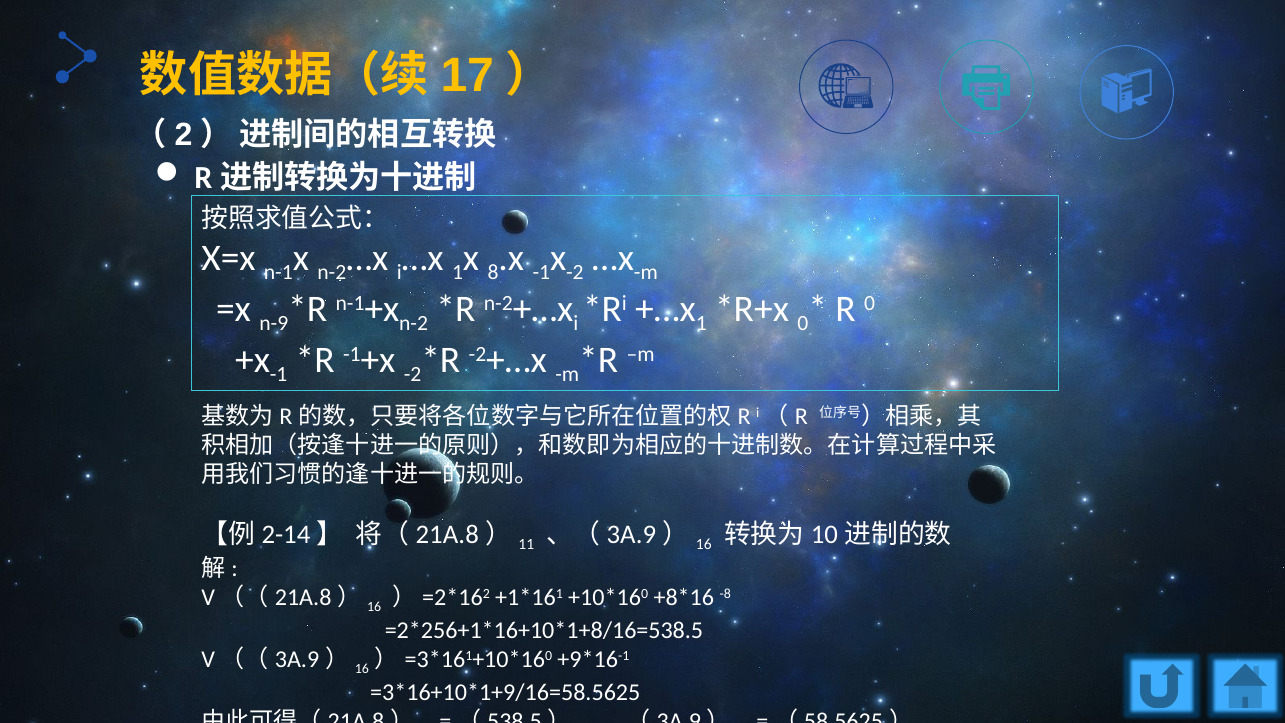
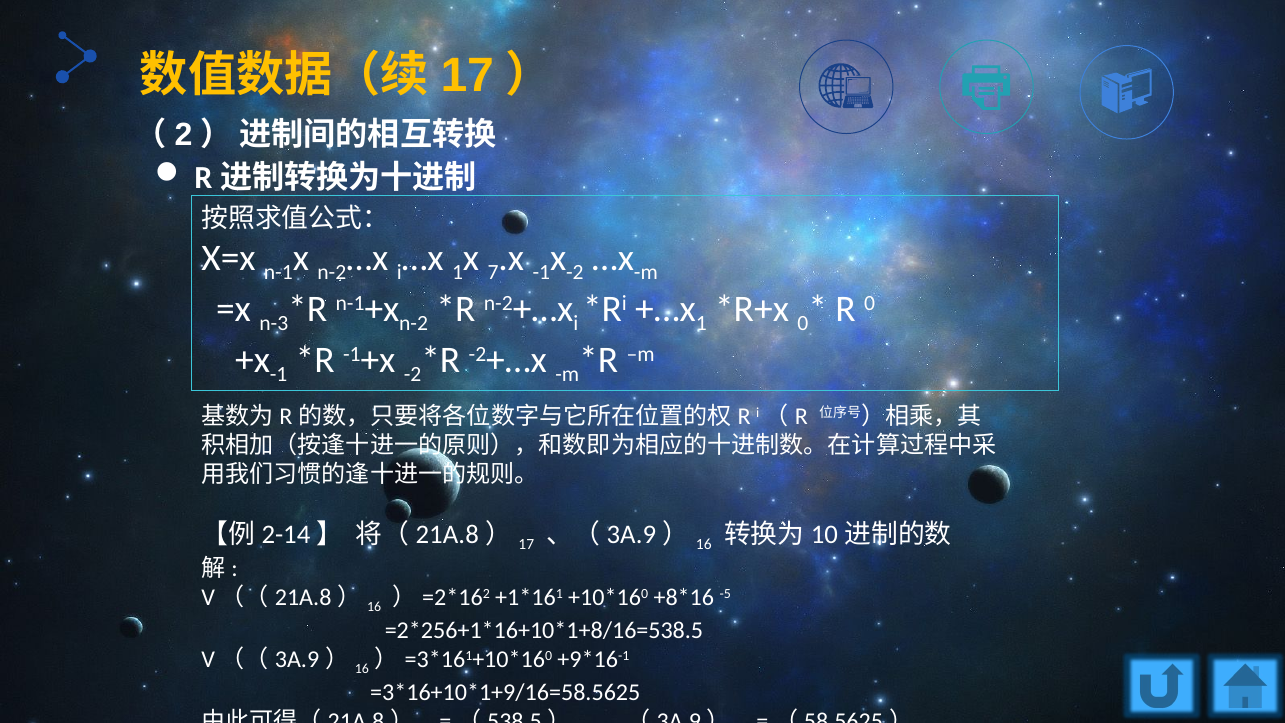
8: 8 -> 7
n-9: n-9 -> n-3
11 at (526, 544): 11 -> 17
-8: -8 -> -5
